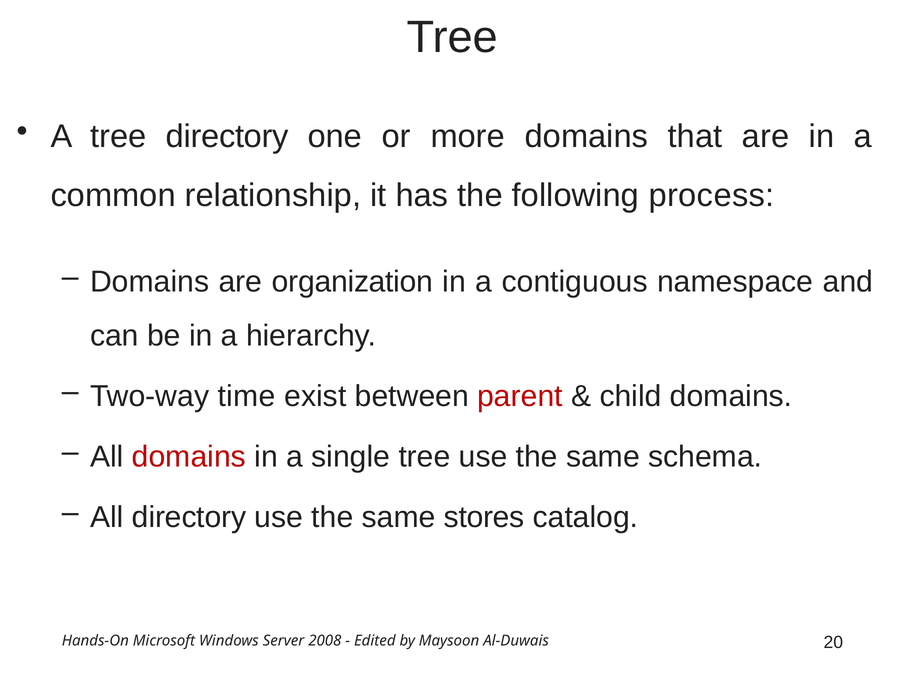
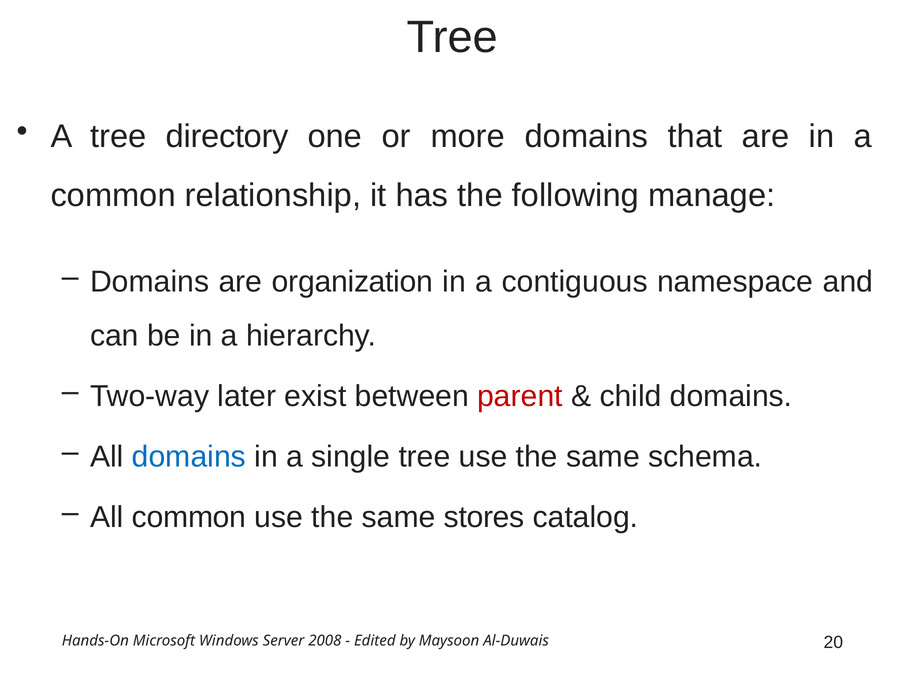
process: process -> manage
time: time -> later
domains at (189, 457) colour: red -> blue
All directory: directory -> common
